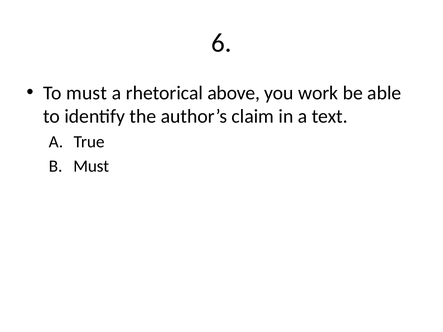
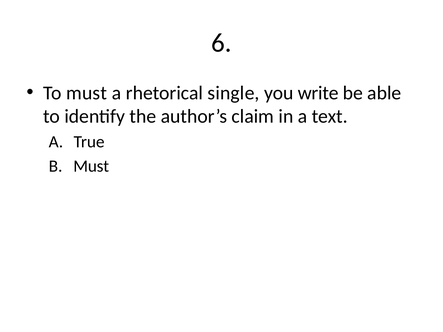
above: above -> single
work: work -> write
